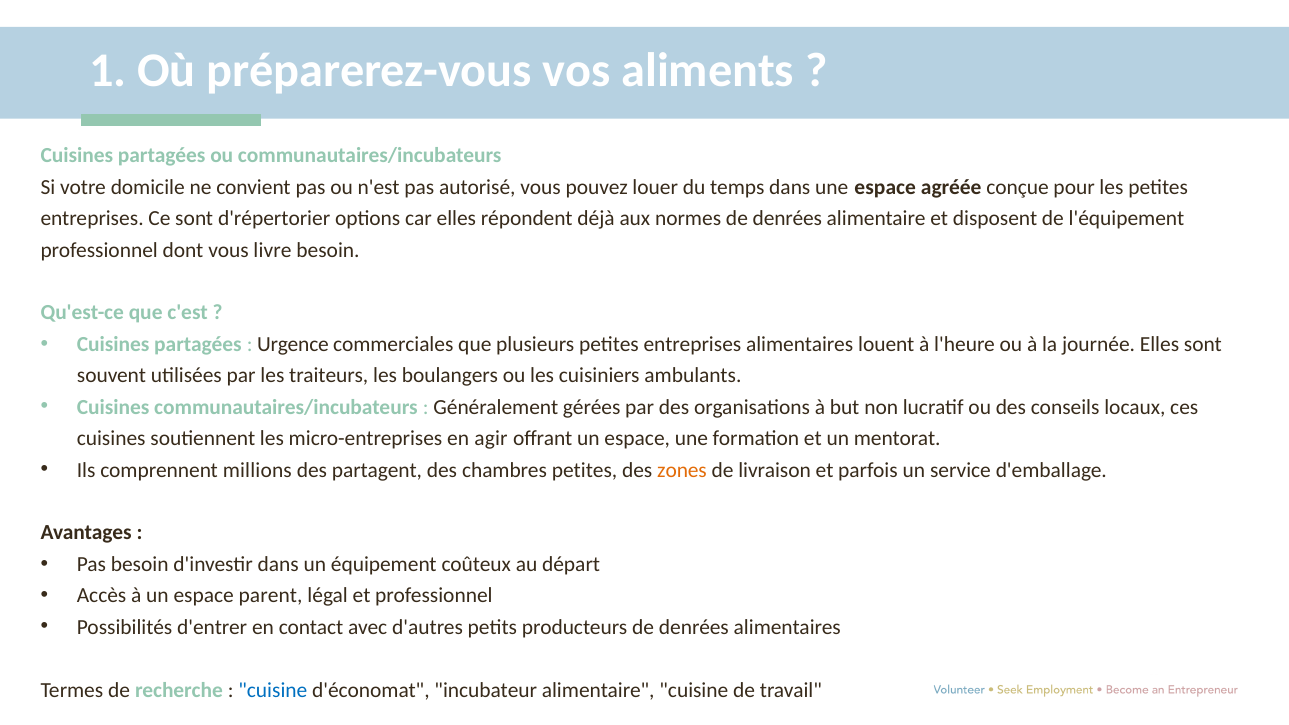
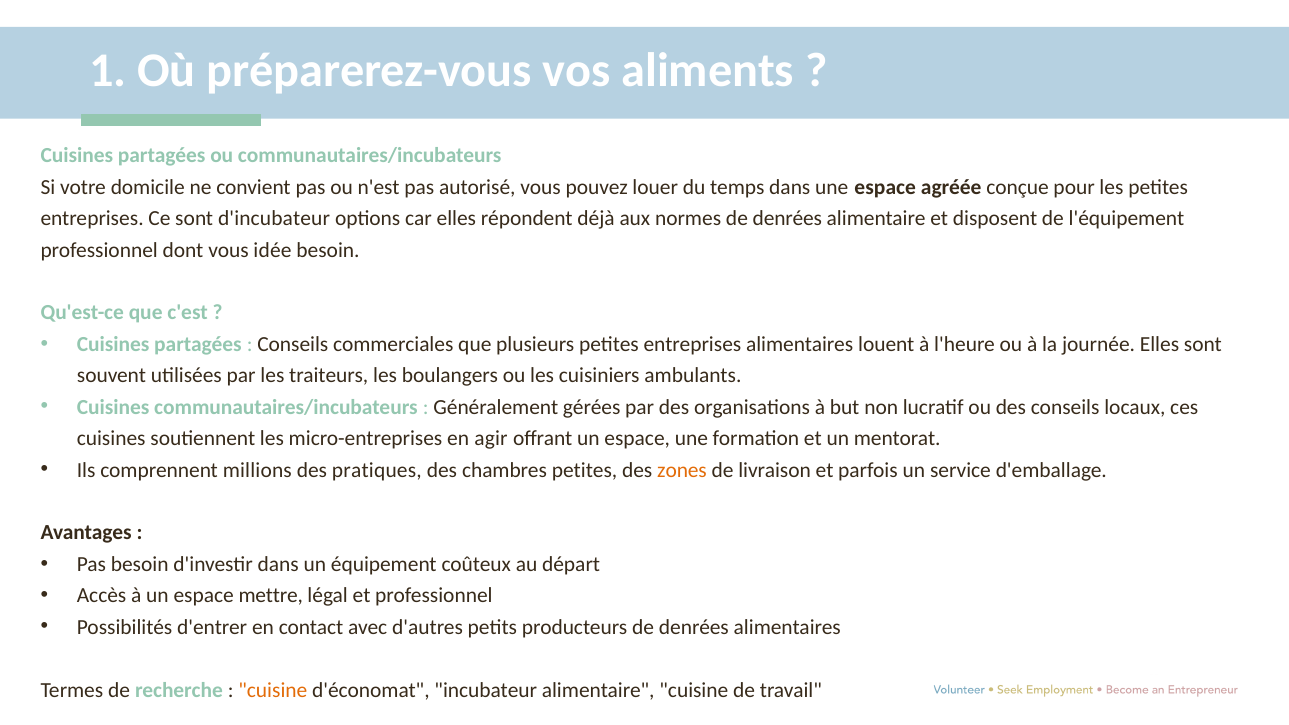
d'répertorier: d'répertorier -> d'incubateur
livre: livre -> idée
Urgence at (293, 344): Urgence -> Conseils
partagent: partagent -> pratiques
parent: parent -> mettre
cuisine at (273, 690) colour: blue -> orange
